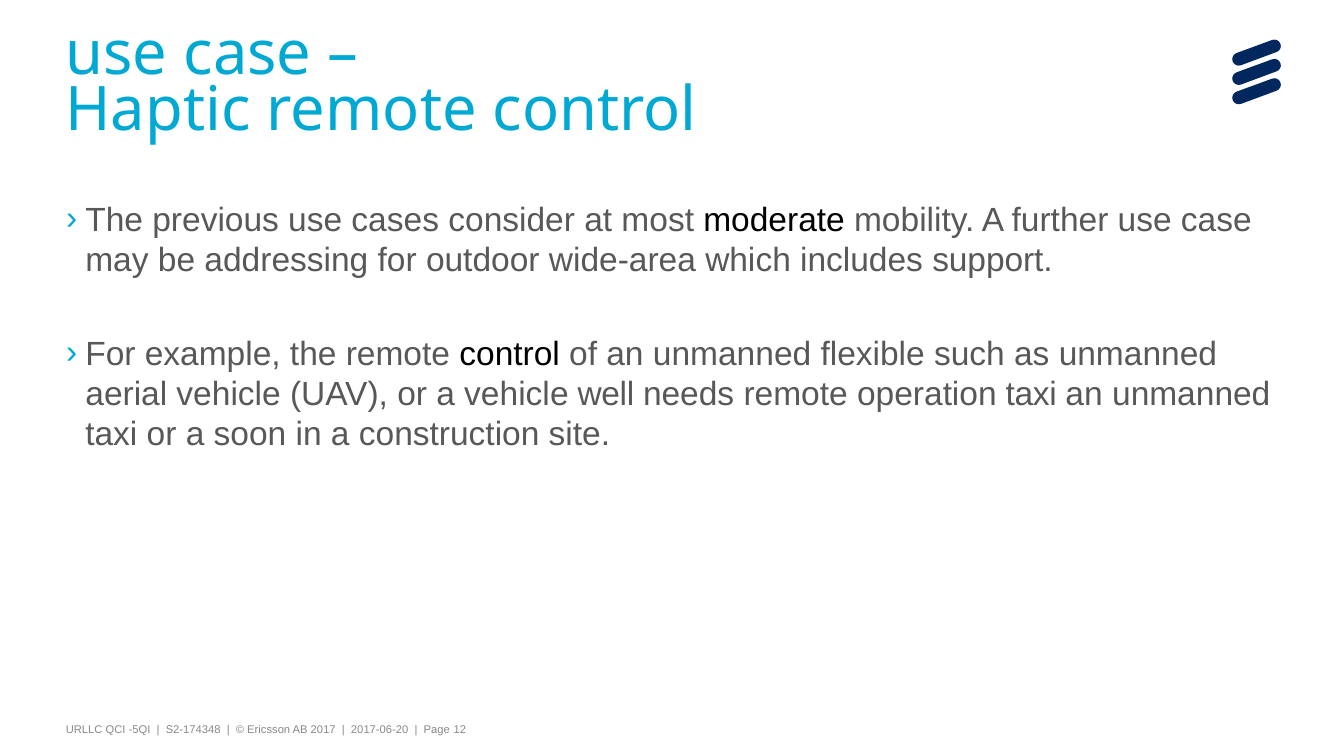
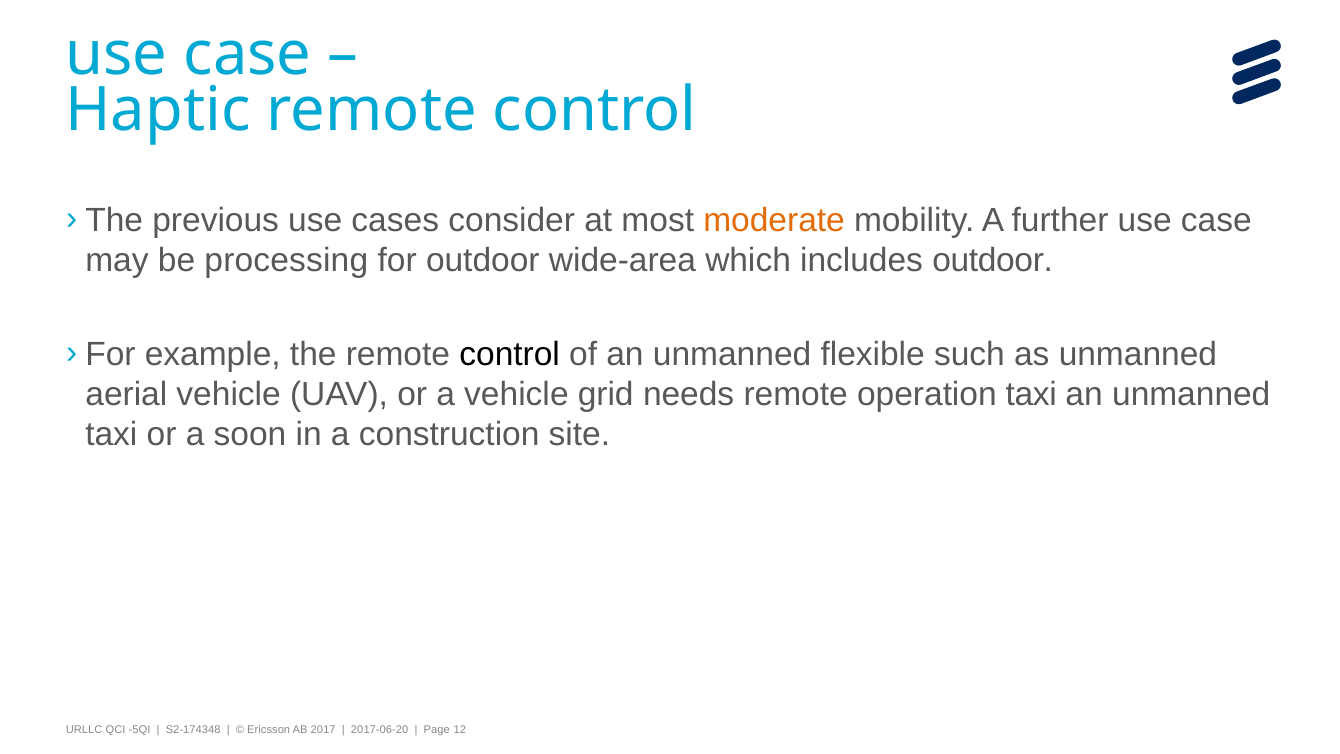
moderate colour: black -> orange
addressing: addressing -> processing
includes support: support -> outdoor
well: well -> grid
